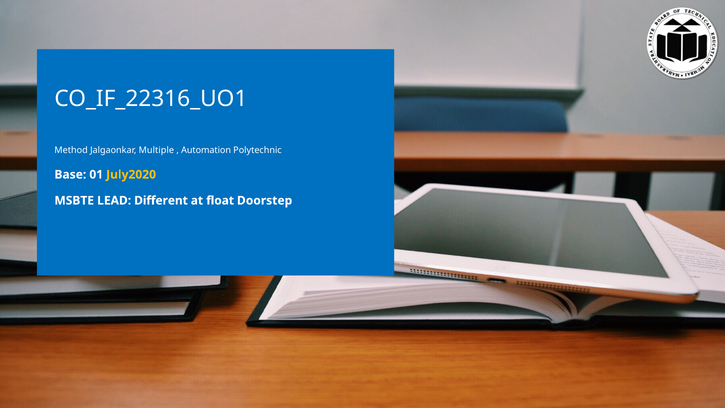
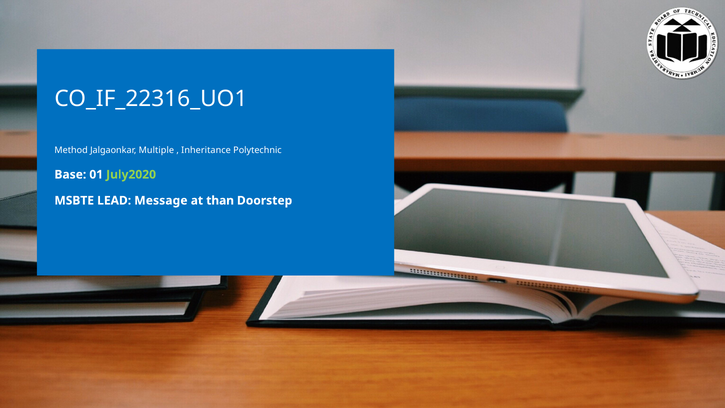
Automation: Automation -> Inheritance
July2020 colour: yellow -> light green
Different: Different -> Message
float: float -> than
